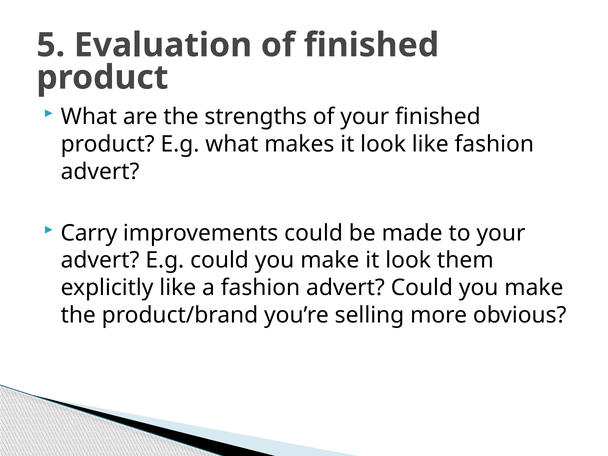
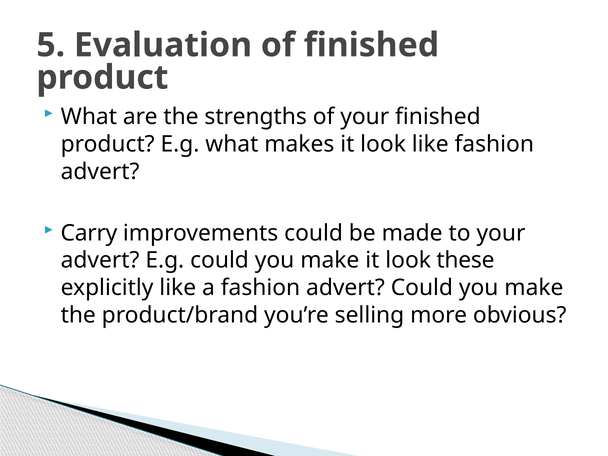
them: them -> these
